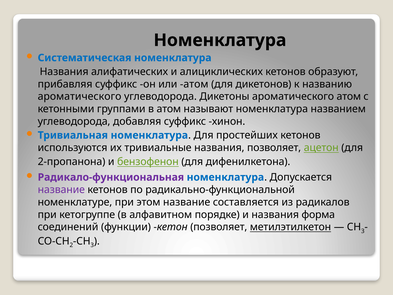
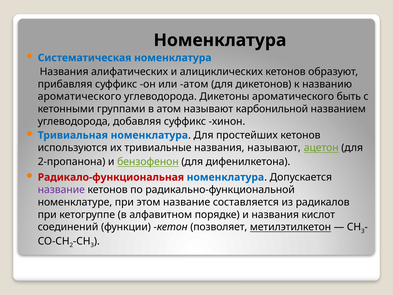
ароматического атом: атом -> быть
называют номенклатура: номенклатура -> карбонильной
названия позволяет: позволяет -> называют
Радикало-функциональная colour: purple -> red
форма: форма -> кислот
